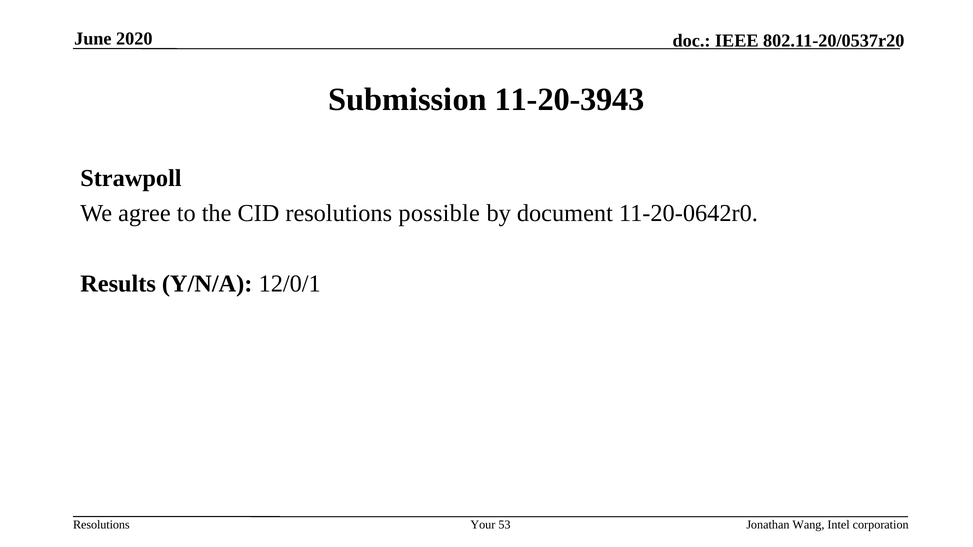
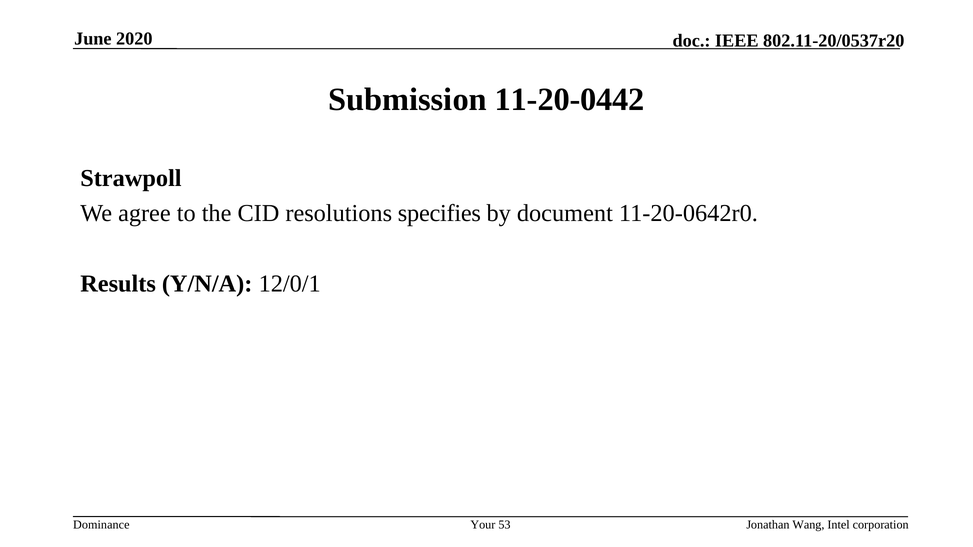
11-20-3943: 11-20-3943 -> 11-20-0442
possible: possible -> specifies
Resolutions at (101, 525): Resolutions -> Dominance
